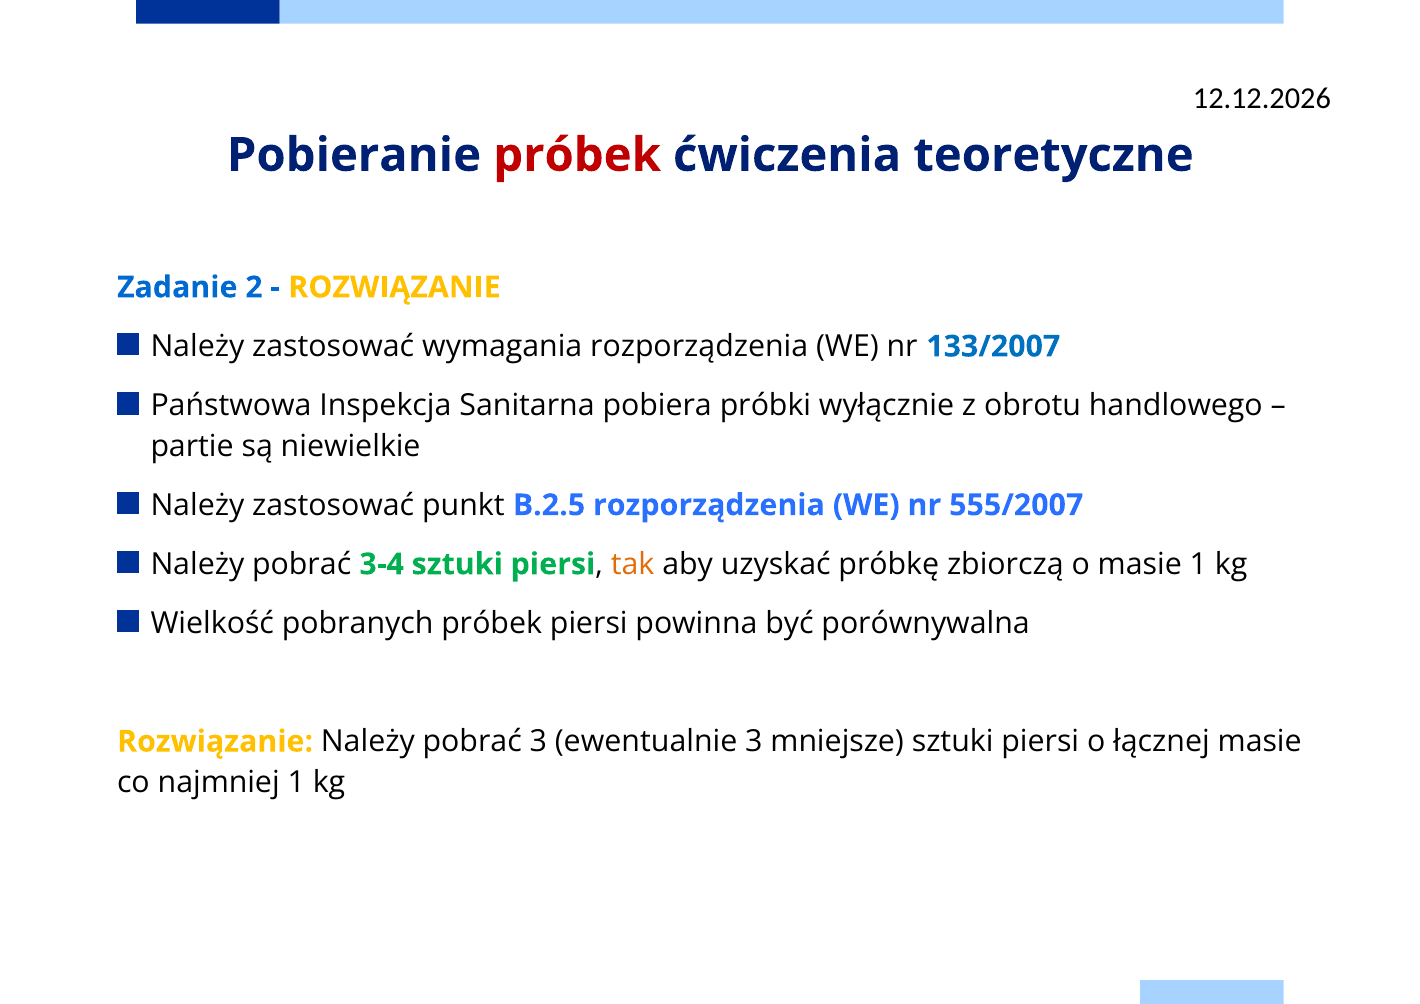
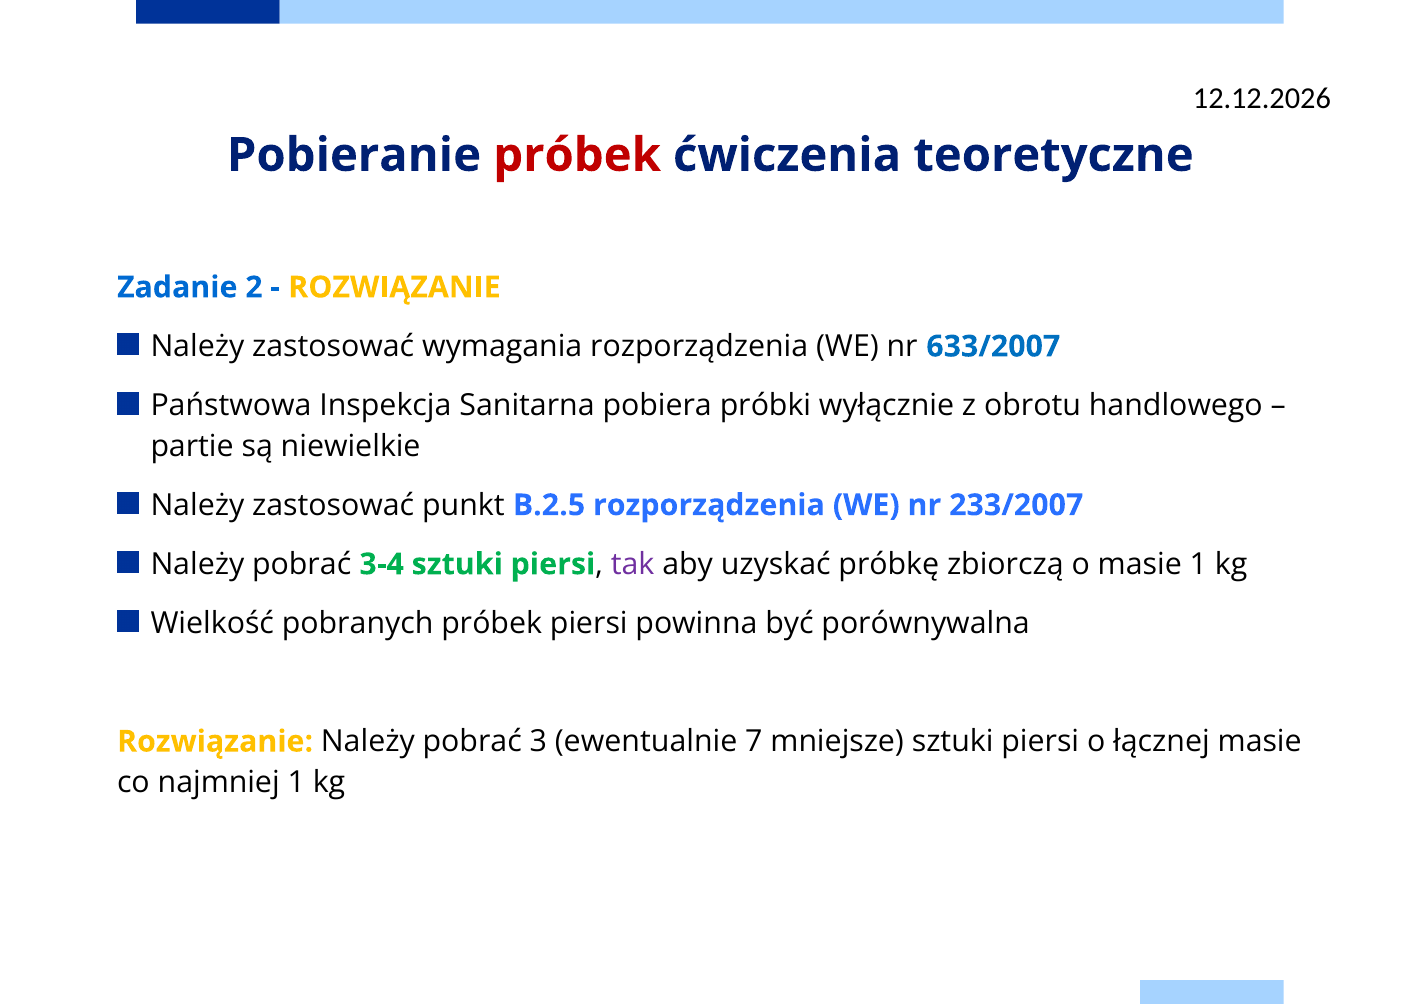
133/2007: 133/2007 -> 633/2007
555/2007: 555/2007 -> 233/2007
tak colour: orange -> purple
ewentualnie 3: 3 -> 7
